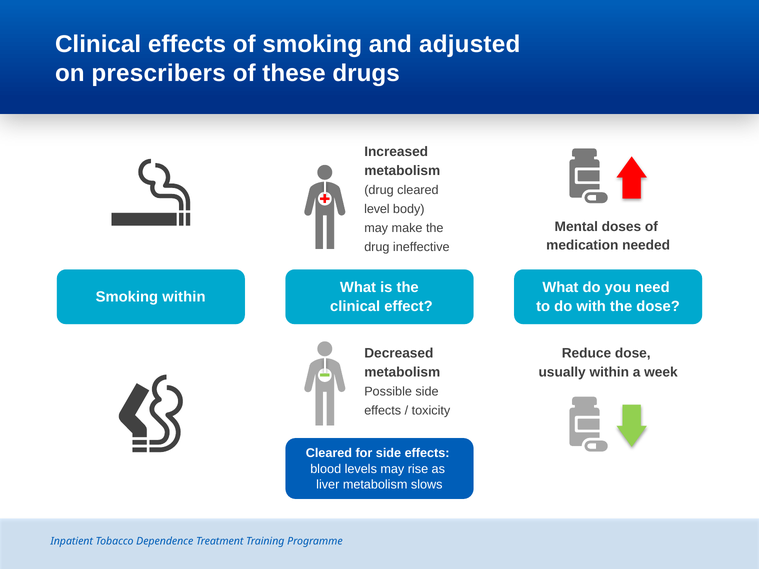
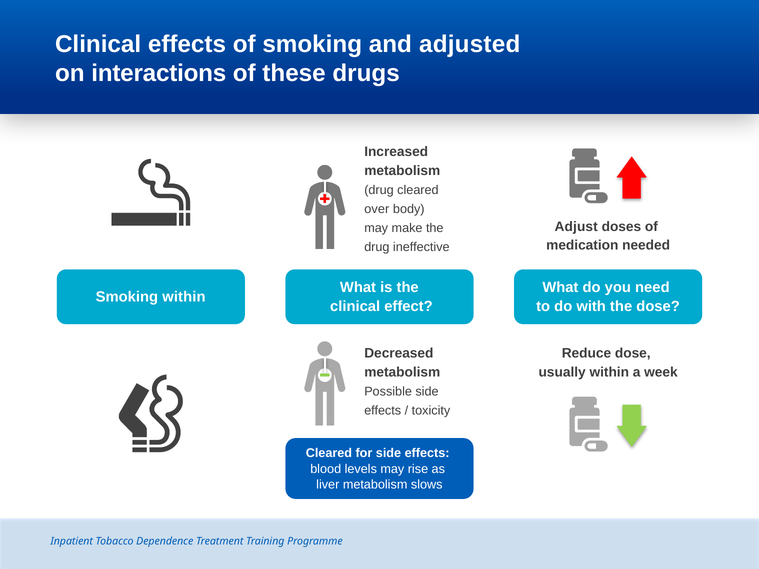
prescribers: prescribers -> interactions
level: level -> over
Mental: Mental -> Adjust
